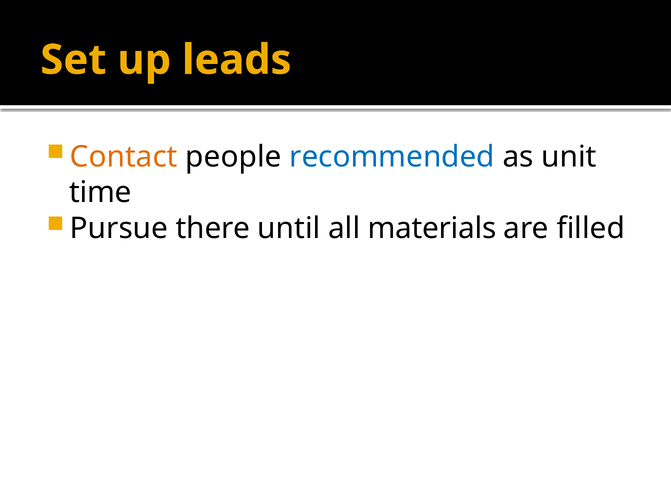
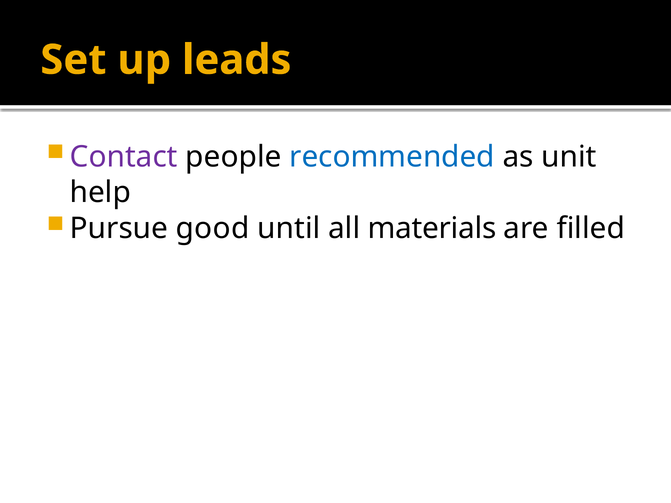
Contact colour: orange -> purple
time: time -> help
there: there -> good
